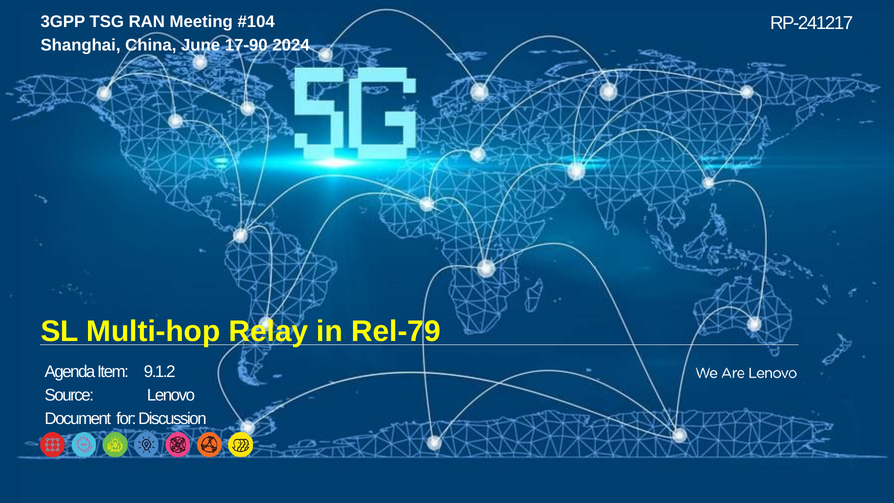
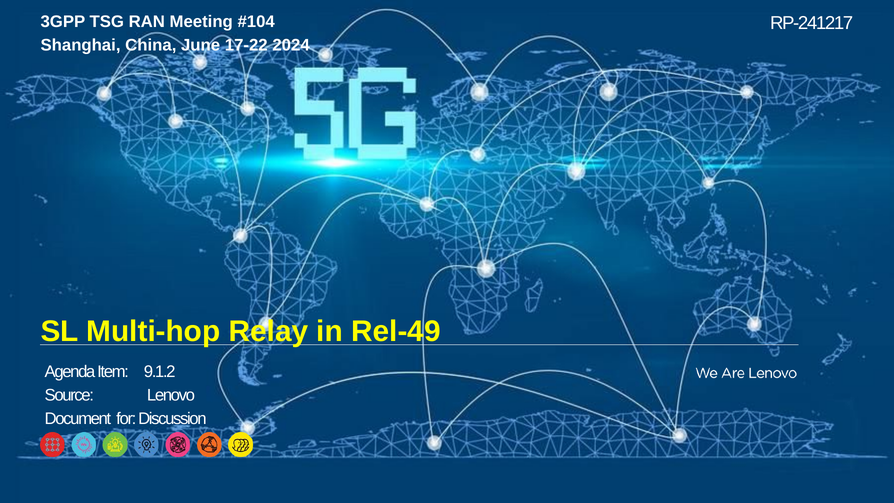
17-90: 17-90 -> 17-22
Rel-79: Rel-79 -> Rel-49
